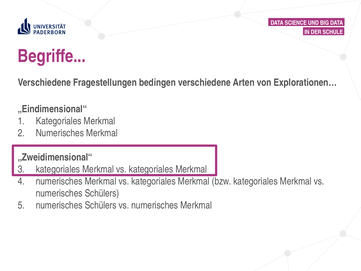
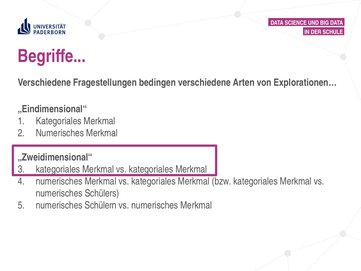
Schülers at (101, 205): Schülers -> Schülern
